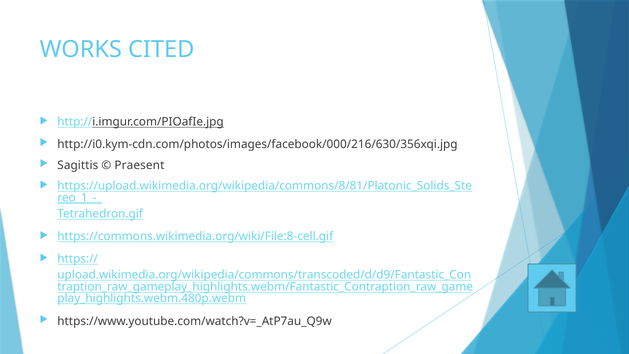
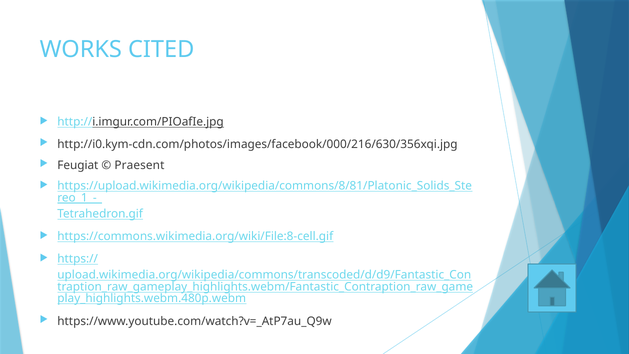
Sagittis: Sagittis -> Feugiat
